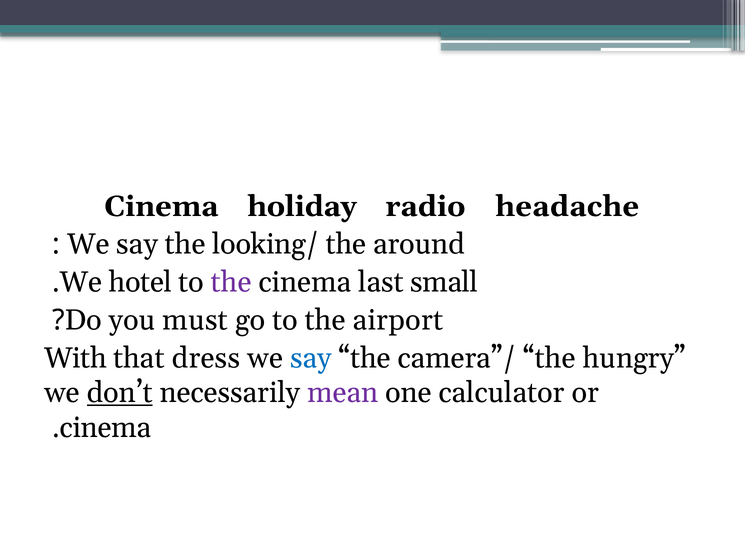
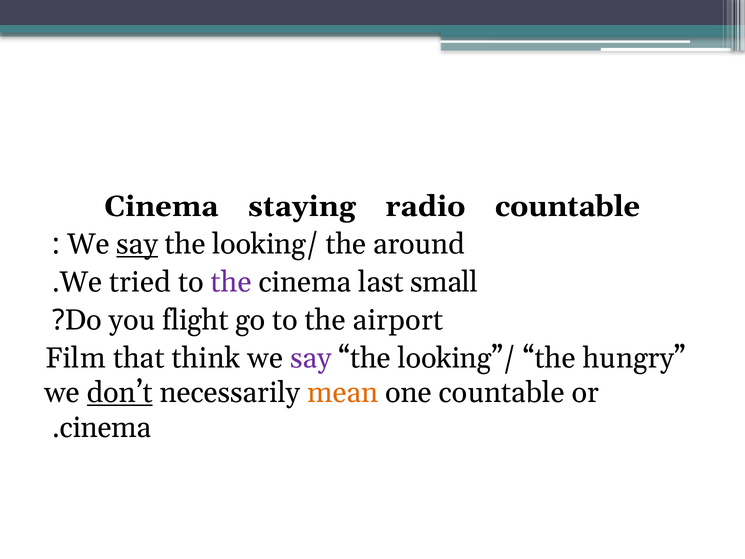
holiday: holiday -> staying
radio headache: headache -> countable
say at (137, 244) underline: none -> present
hotel: hotel -> tried
must: must -> flight
With: With -> Film
dress: dress -> think
say at (311, 358) colour: blue -> purple
camera”/: camera”/ -> looking”/
mean colour: purple -> orange
one calculator: calculator -> countable
